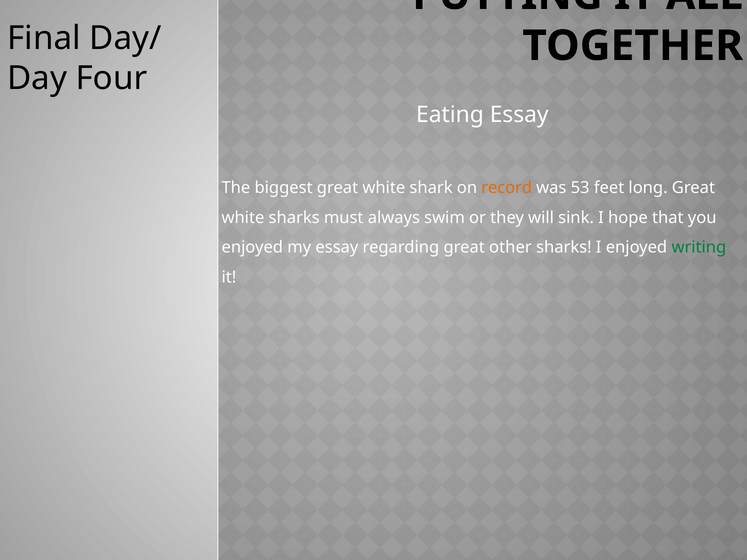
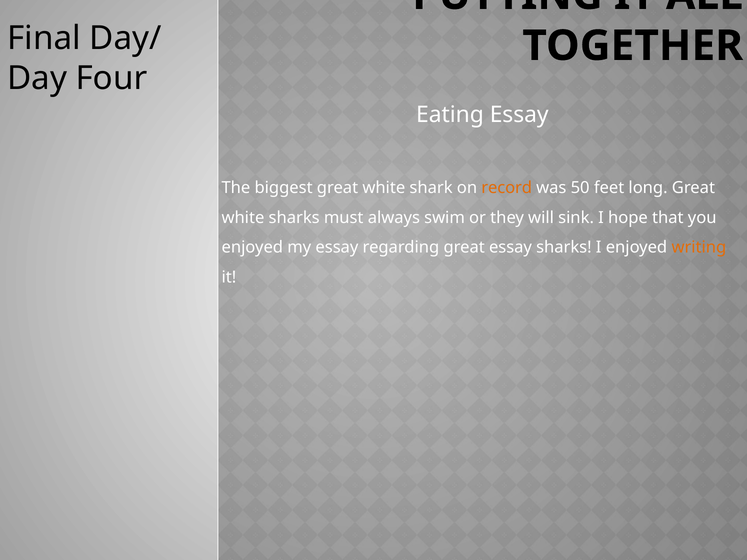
53: 53 -> 50
great other: other -> essay
writing colour: green -> orange
